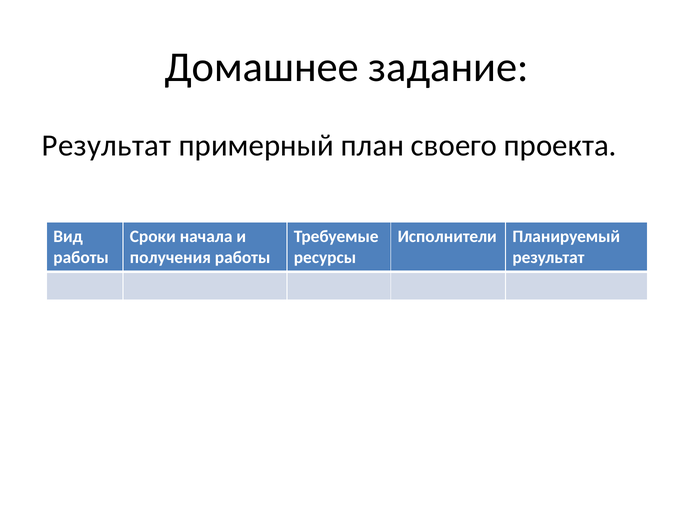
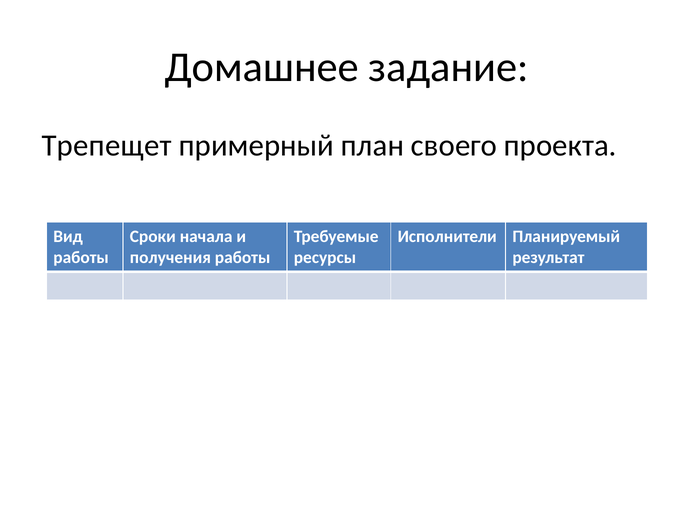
Результат at (107, 146): Результат -> Трепещет
